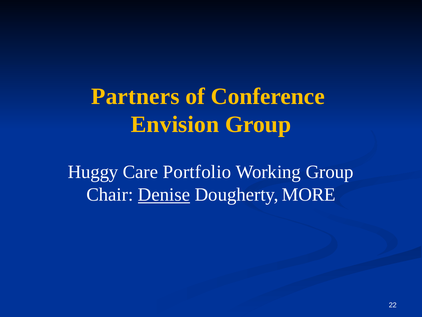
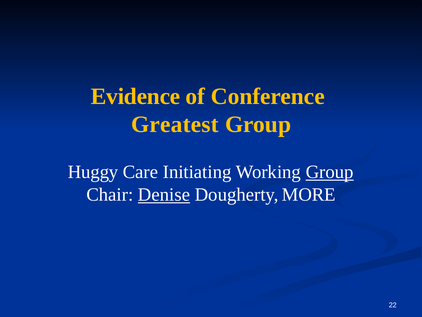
Partners: Partners -> Evidence
Envision: Envision -> Greatest
Portfolio: Portfolio -> Initiating
Group at (330, 172) underline: none -> present
